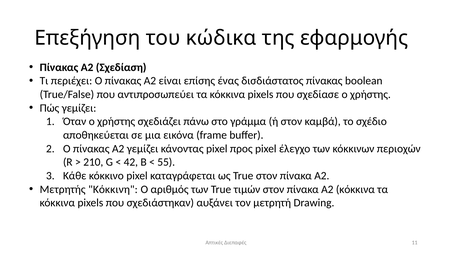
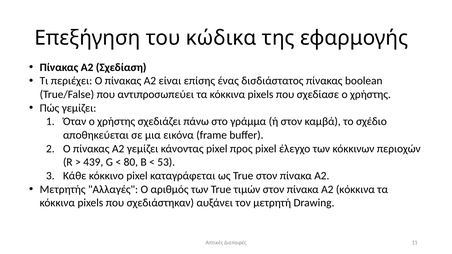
210: 210 -> 439
42: 42 -> 80
55: 55 -> 53
Κόκκινη: Κόκκινη -> Αλλαγές
